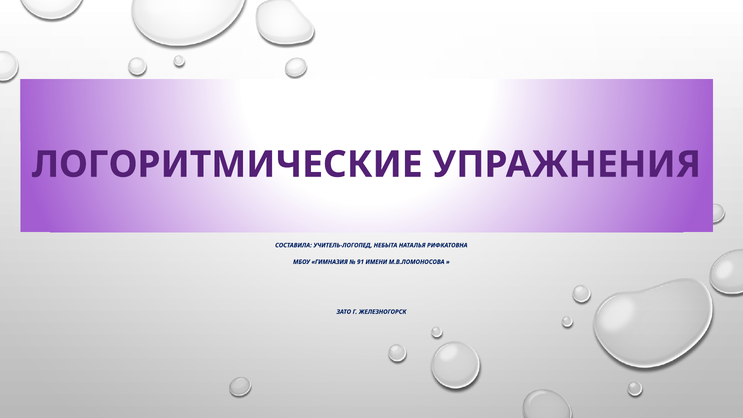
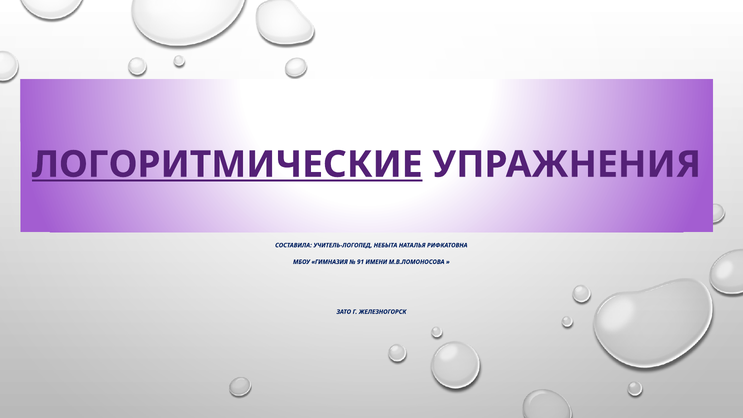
ЛОГОРИТМИЧЕСКИЕ underline: none -> present
